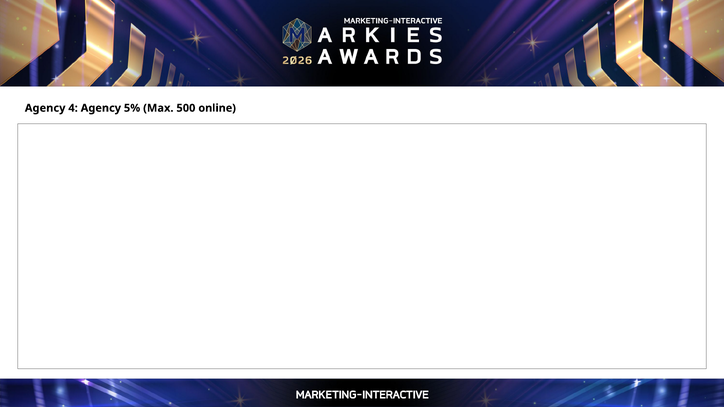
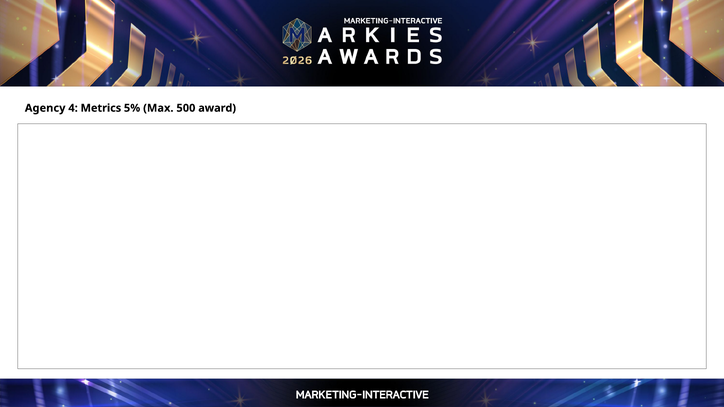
4 Agency: Agency -> Metrics
online: online -> award
